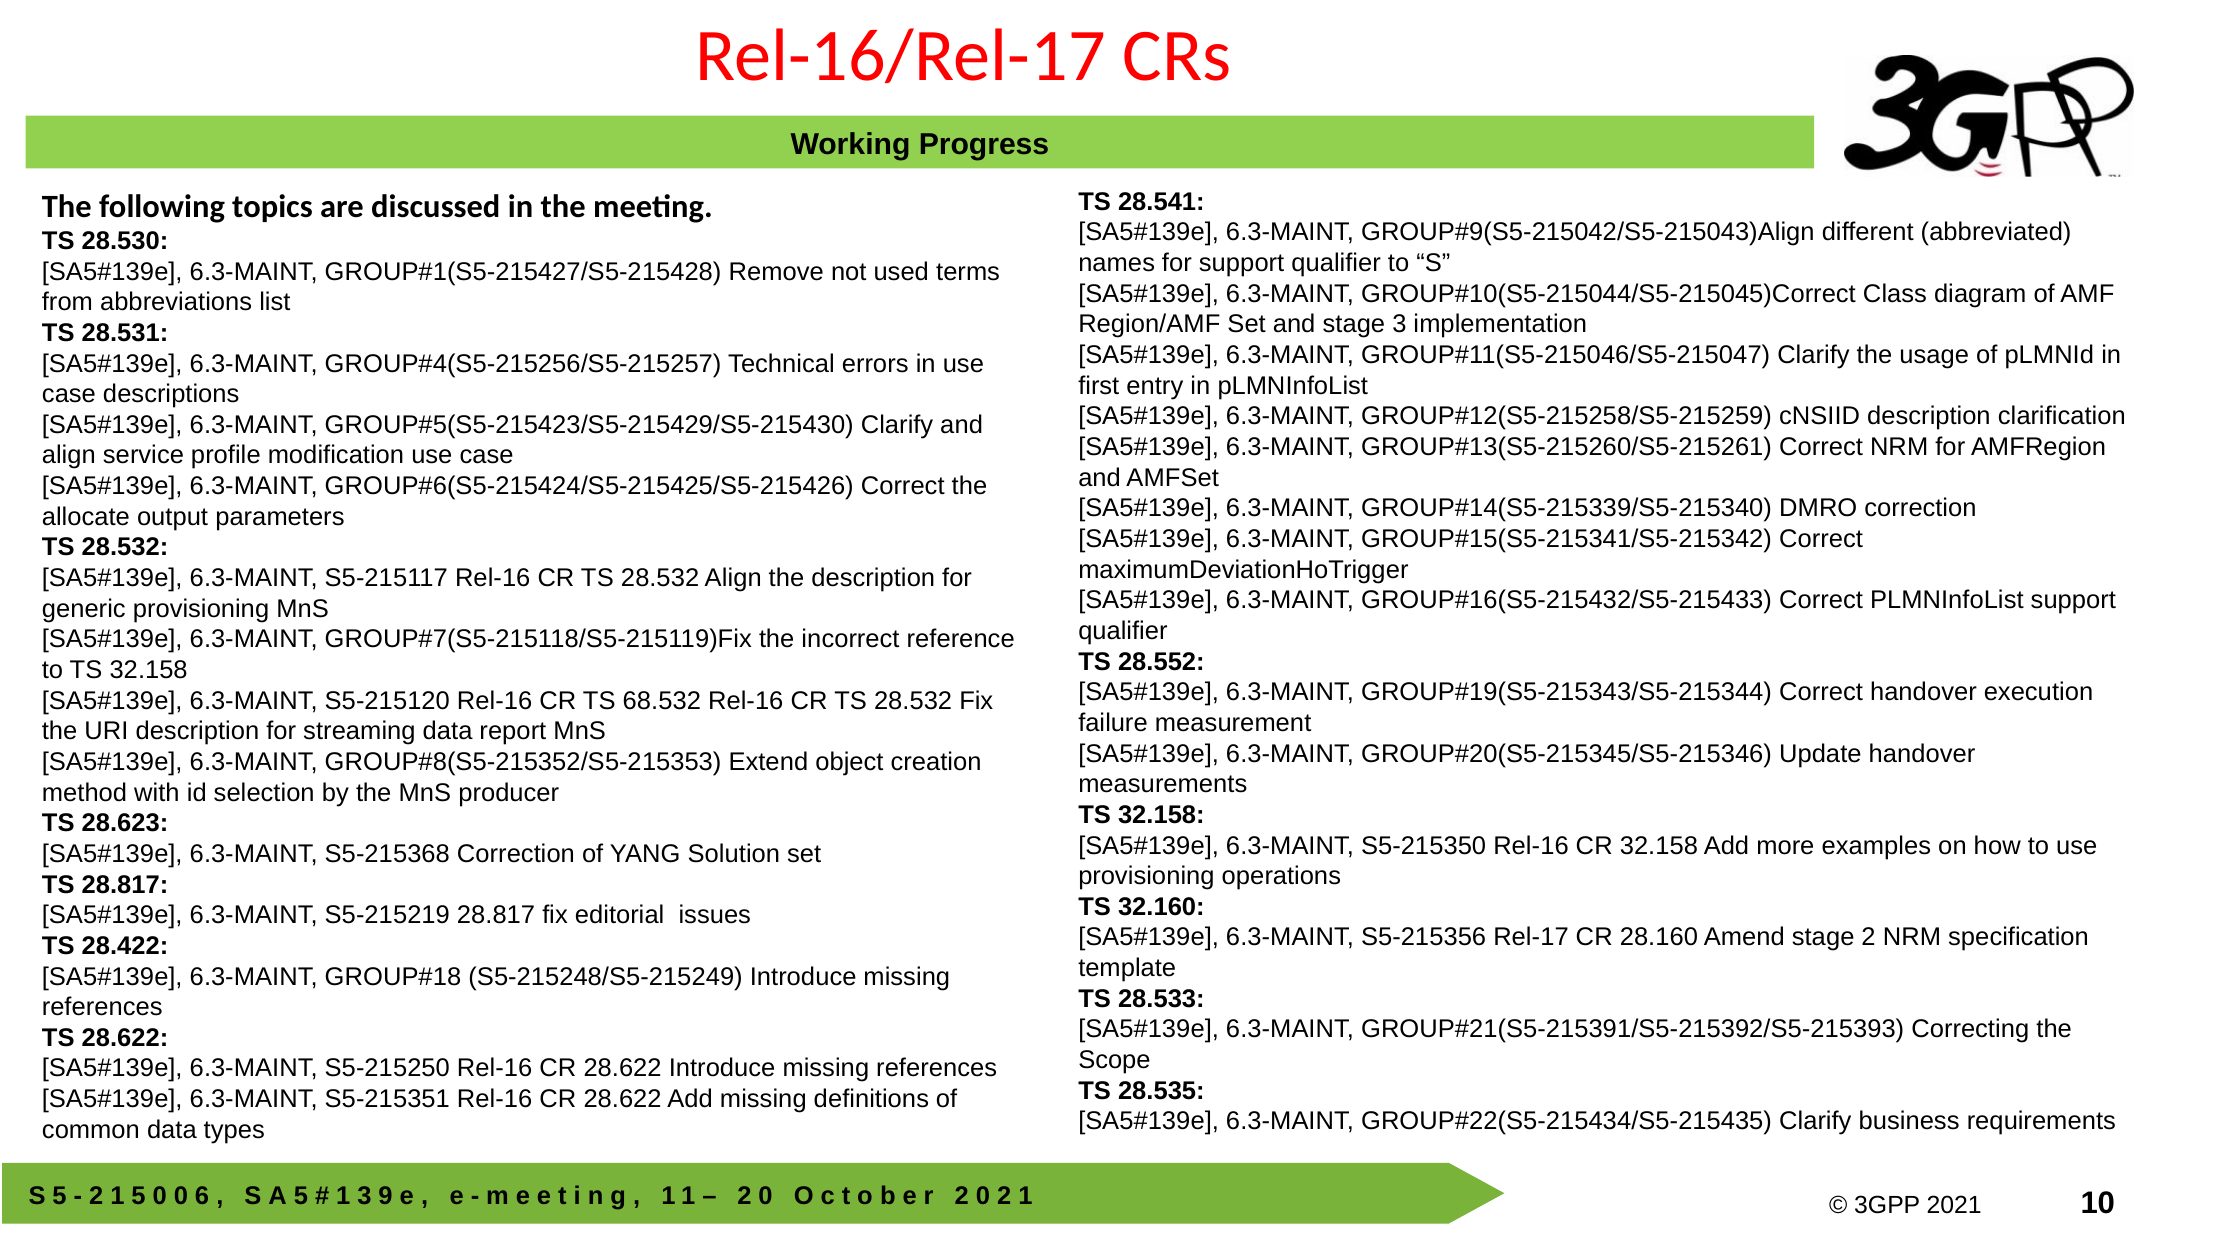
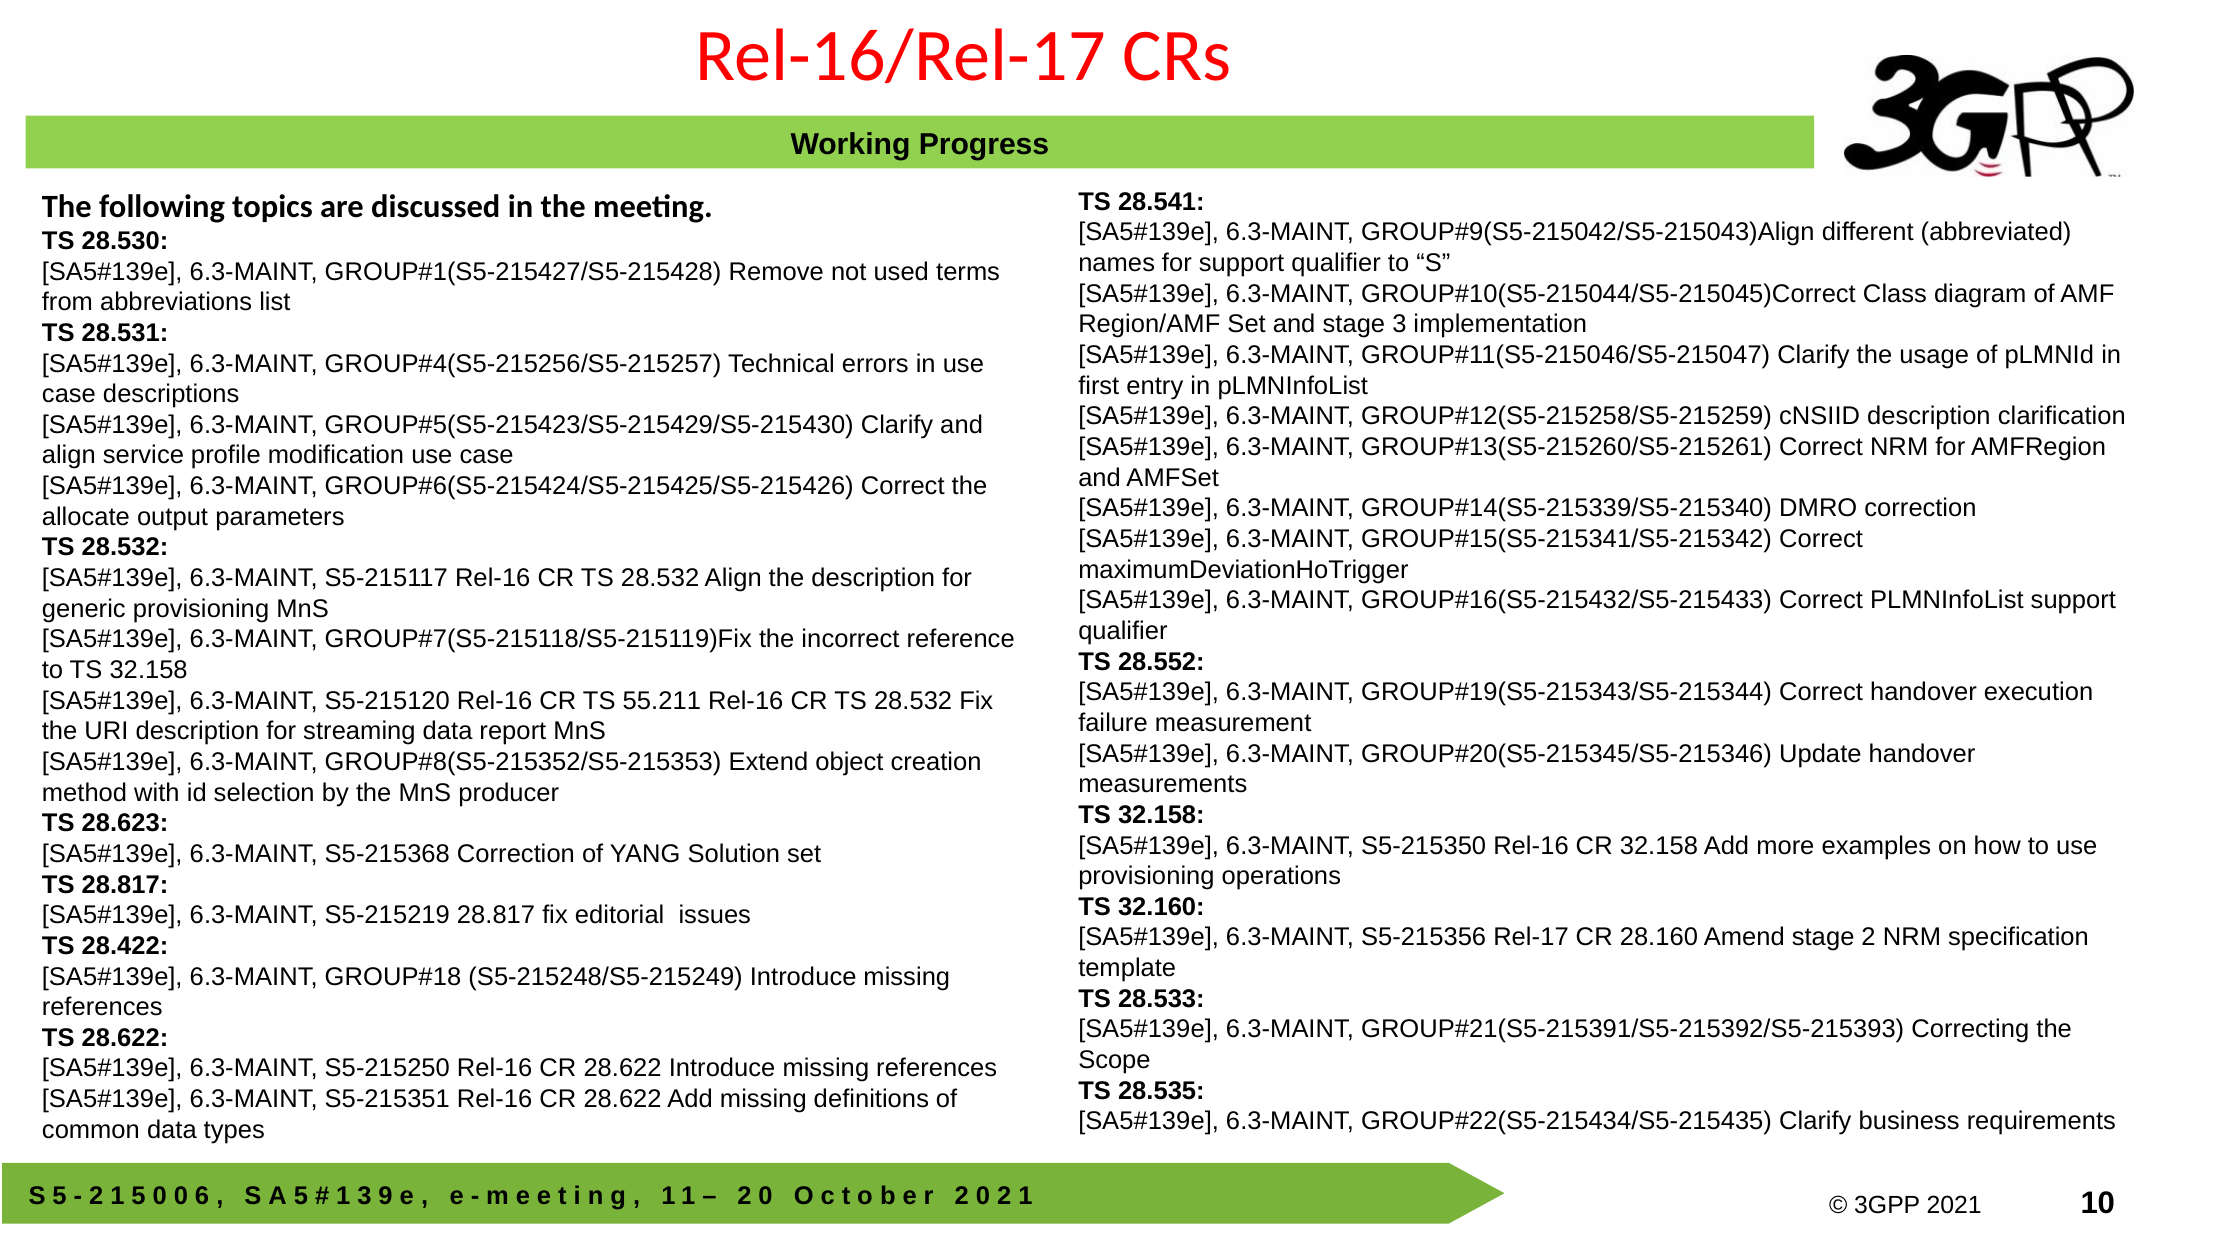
68.532: 68.532 -> 55.211
